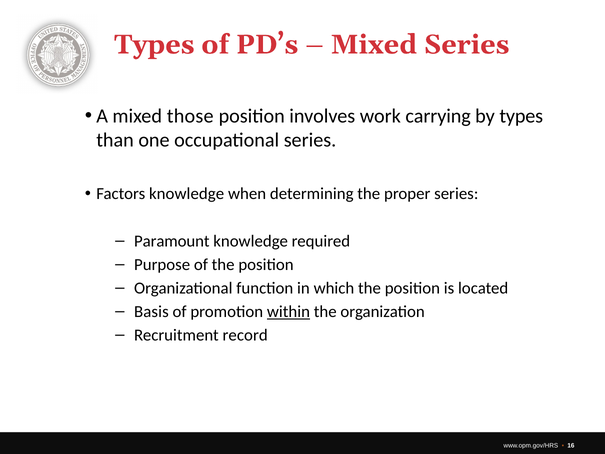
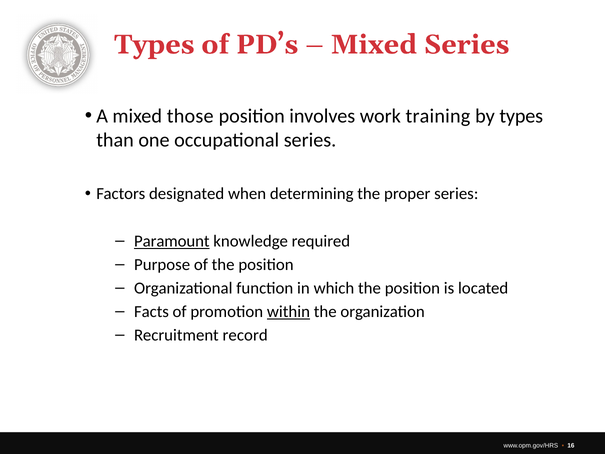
carrying: carrying -> training
Factors knowledge: knowledge -> designated
Paramount underline: none -> present
Basis: Basis -> Facts
